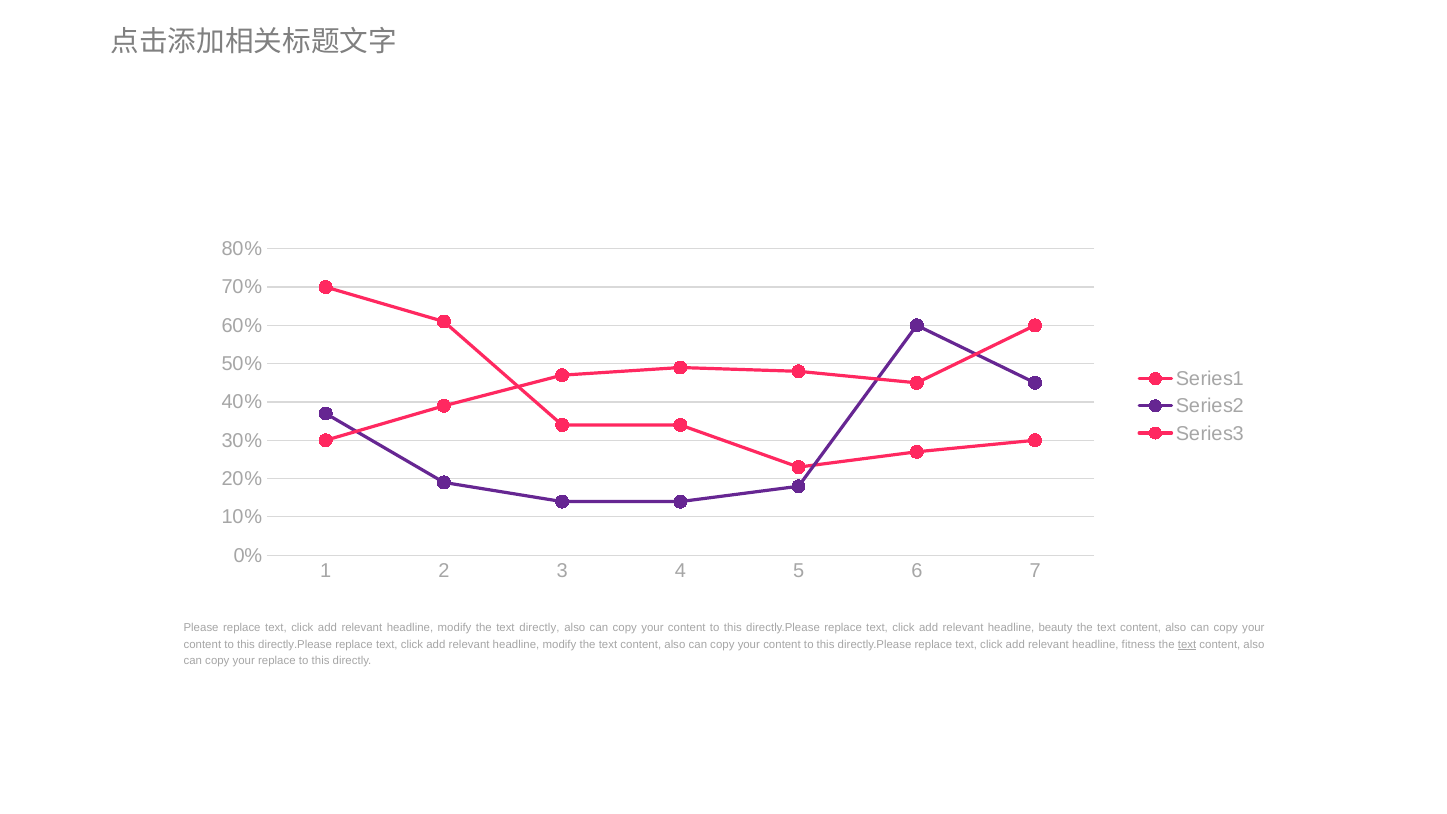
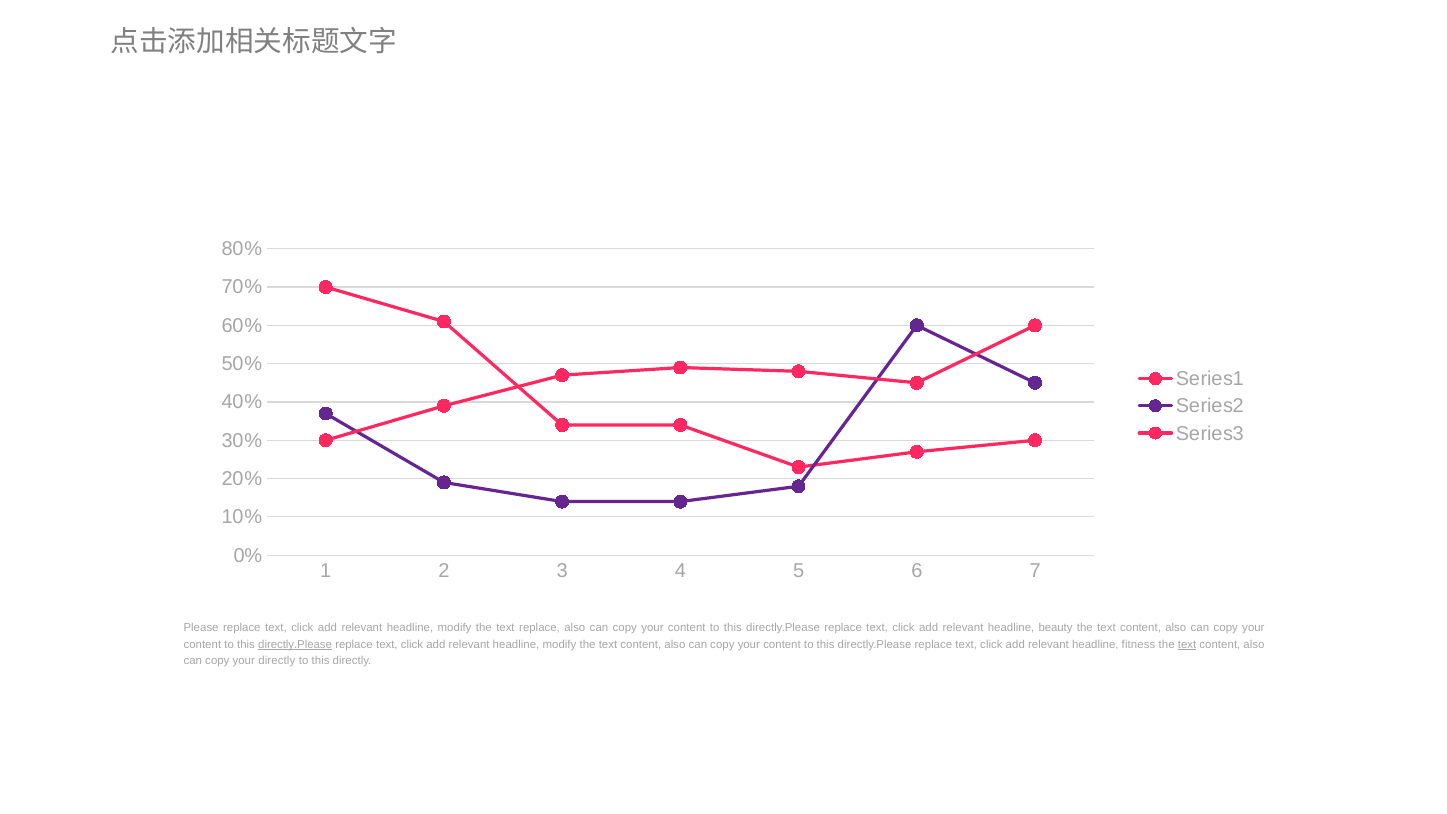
text directly: directly -> replace
directly.Please at (295, 644) underline: none -> present
your replace: replace -> directly
